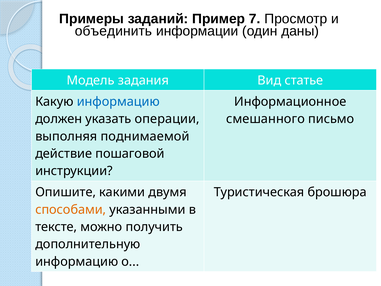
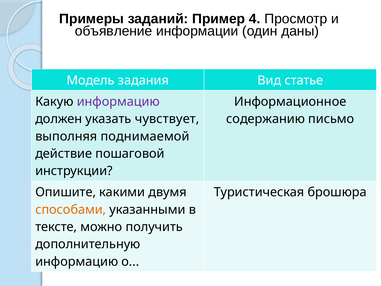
7: 7 -> 4
объединить: объединить -> объявление
информацию at (118, 102) colour: blue -> purple
операции: операции -> чувствует
смешанного: смешанного -> содержанию
